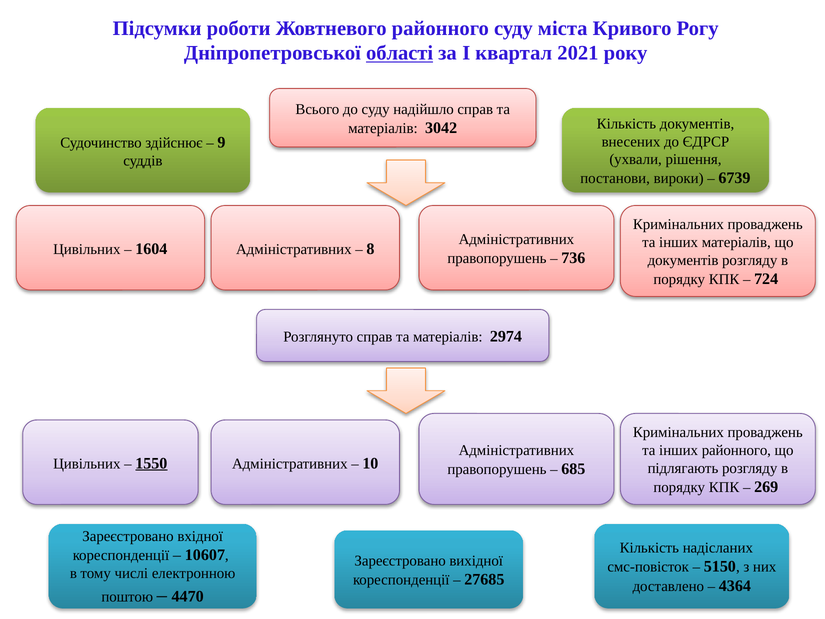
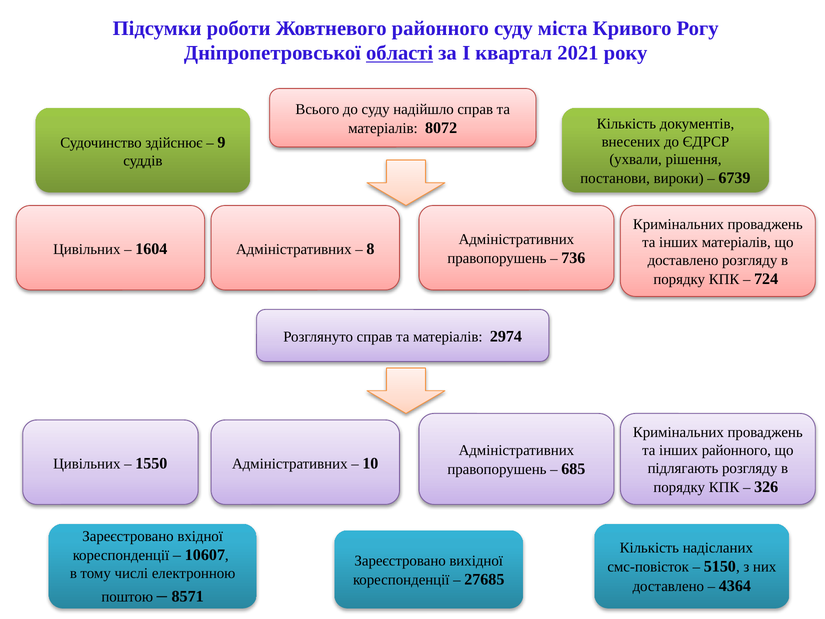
3042: 3042 -> 8072
документів at (683, 260): документів -> доставлено
1550 underline: present -> none
269: 269 -> 326
4470: 4470 -> 8571
